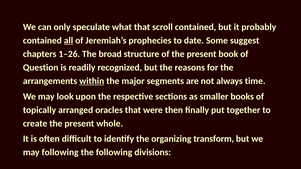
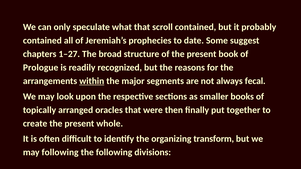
all underline: present -> none
1–26: 1–26 -> 1–27
Question: Question -> Prologue
time: time -> fecal
